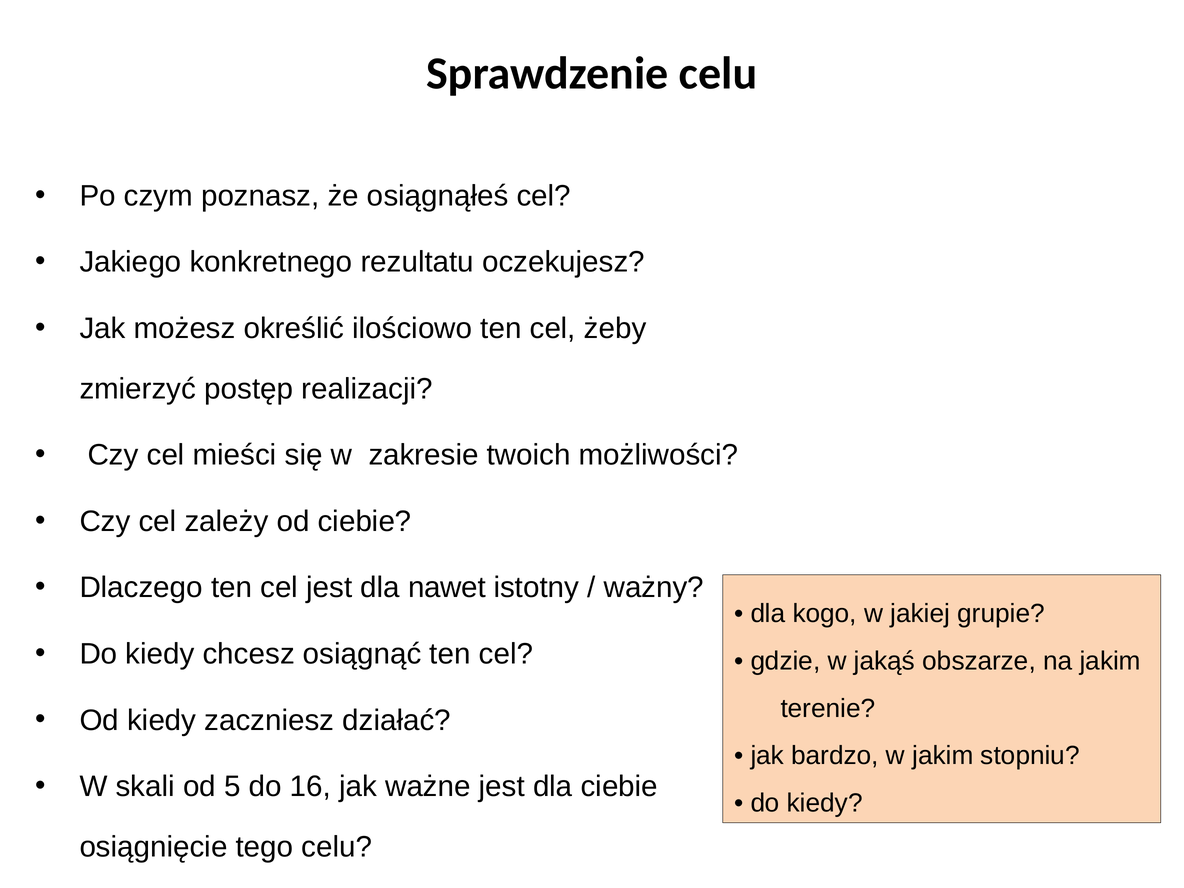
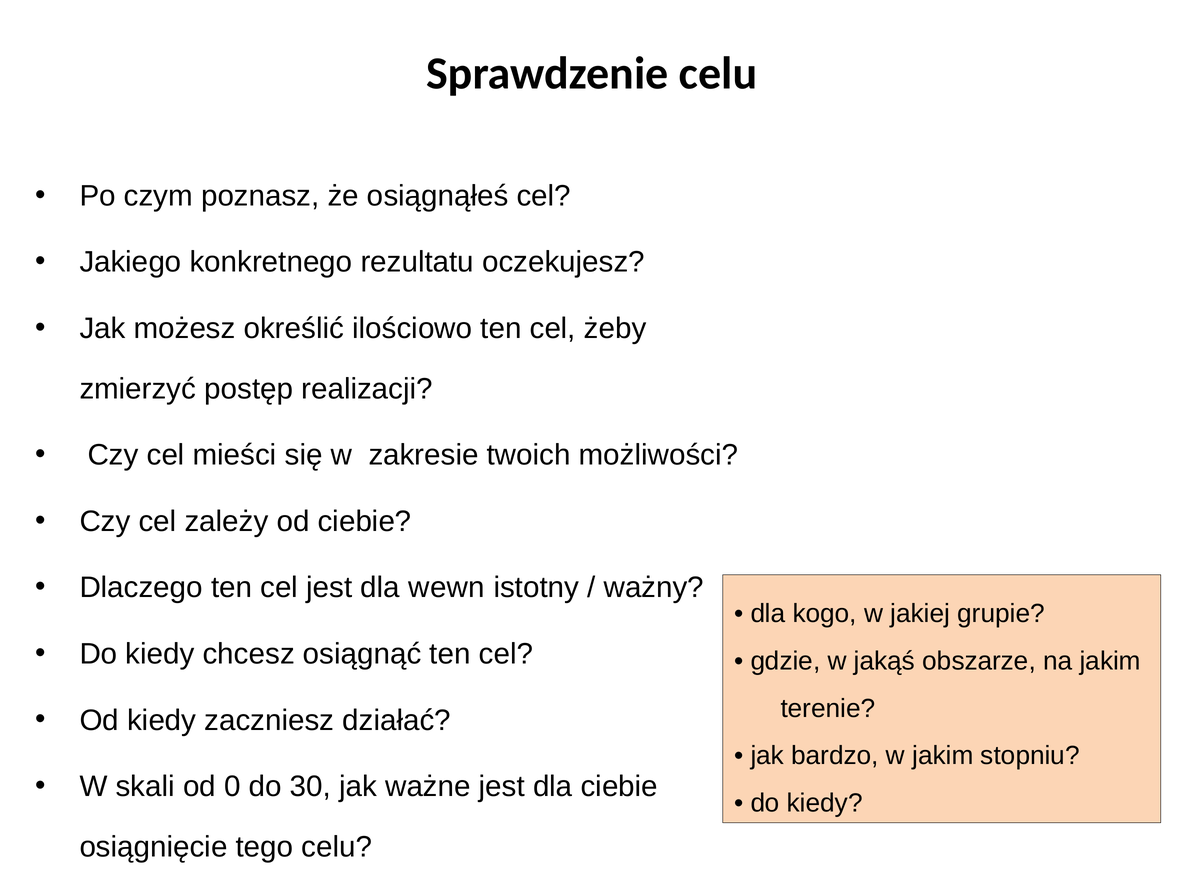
nawet: nawet -> wewn
5: 5 -> 0
16: 16 -> 30
